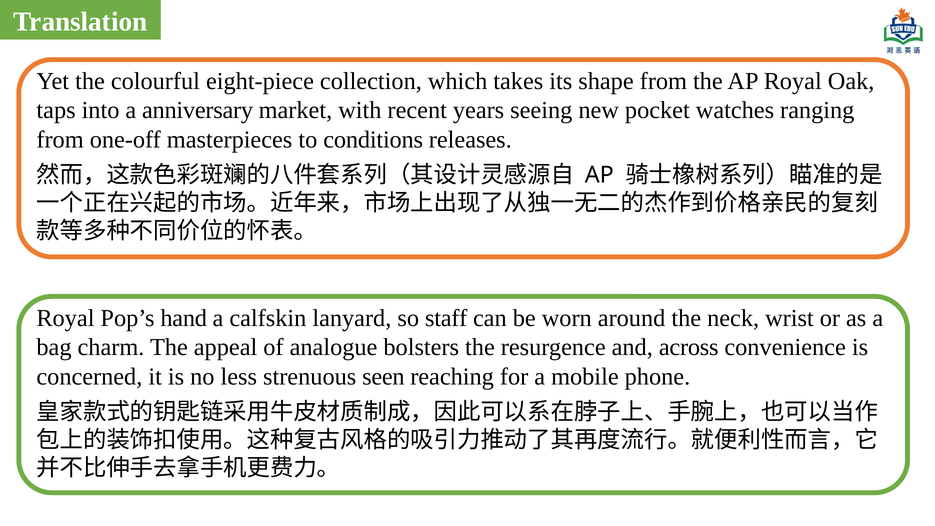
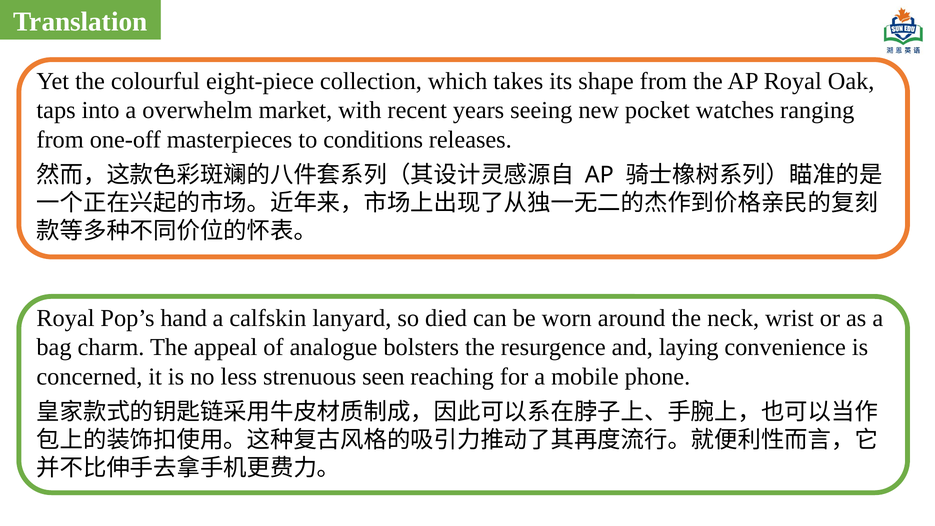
anniversary: anniversary -> overwhelm
staff: staff -> died
across: across -> laying
